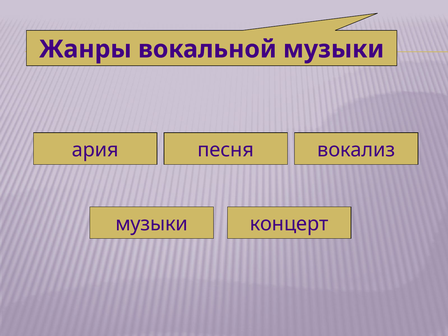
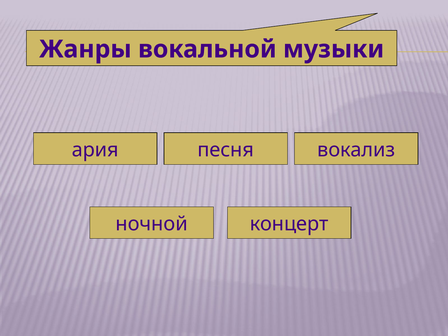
музыки at (152, 224): музыки -> ночной
